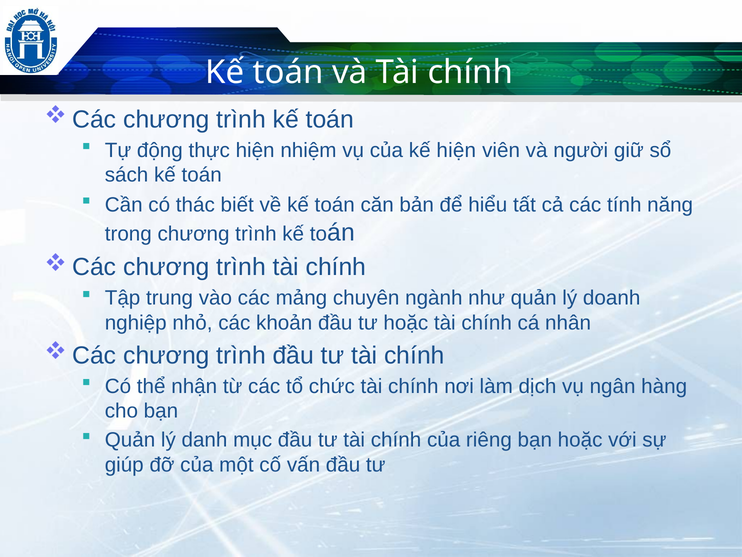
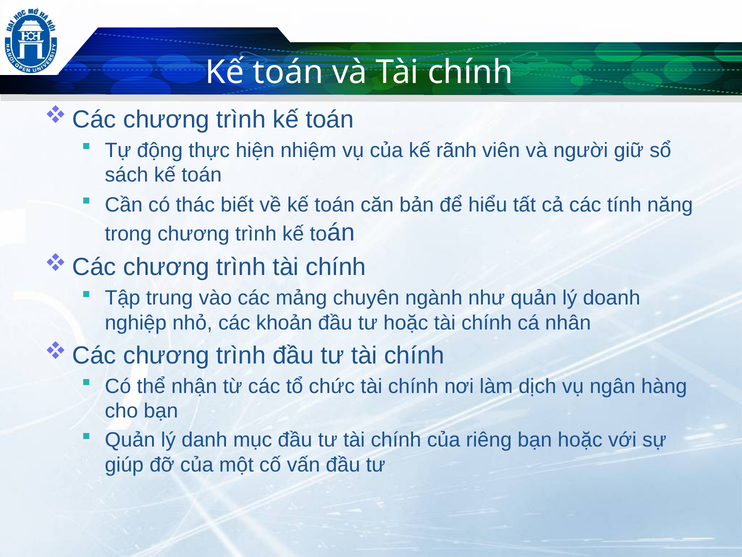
kế hiện: hiện -> rãnh
